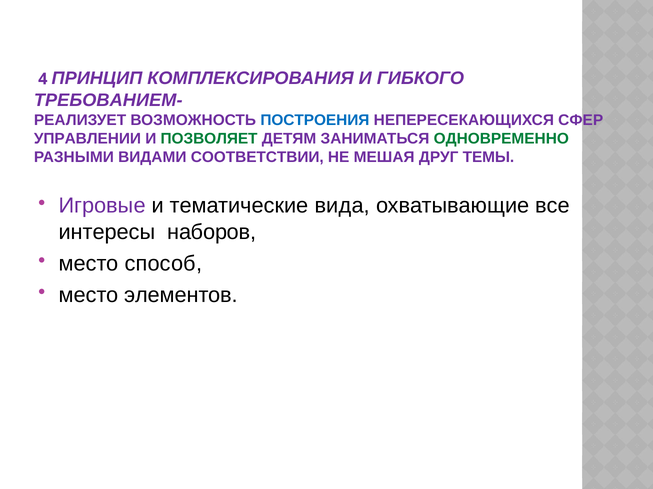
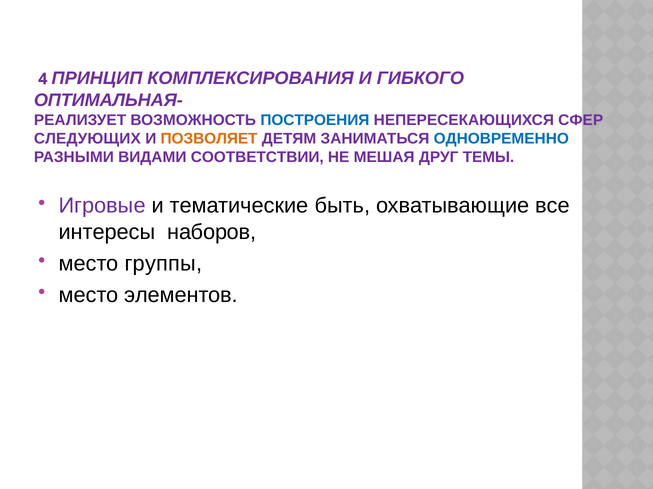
ТРЕБОВАНИЕМ-: ТРЕБОВАНИЕМ- -> ОПТИМАЛЬНАЯ-
УПРАВЛЕНИИ: УПРАВЛЕНИИ -> СЛЕДУЮЩИХ
ПОЗВОЛЯЕТ colour: green -> orange
ОДНОВРЕМЕННО colour: green -> blue
вида: вида -> быть
способ: способ -> группы
